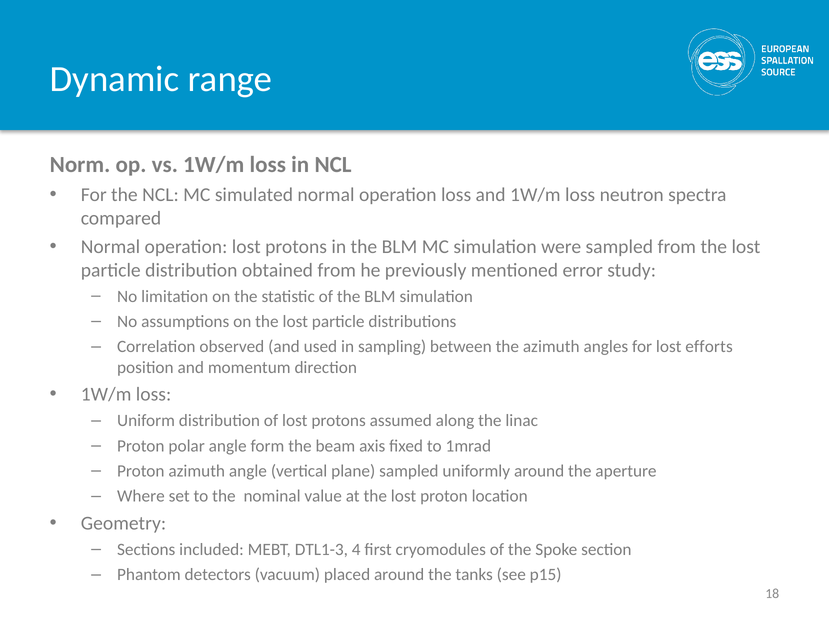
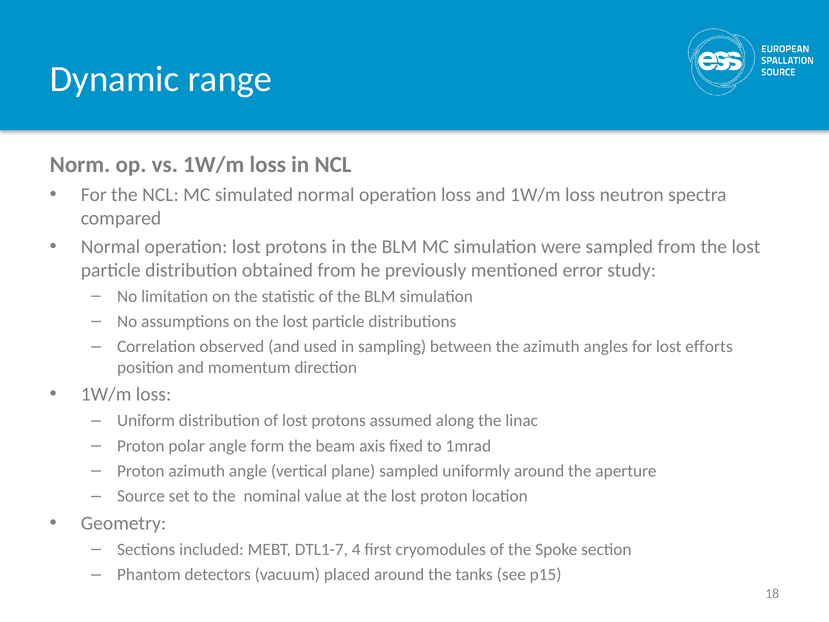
Where: Where -> Source
DTL1-3: DTL1-3 -> DTL1-7
